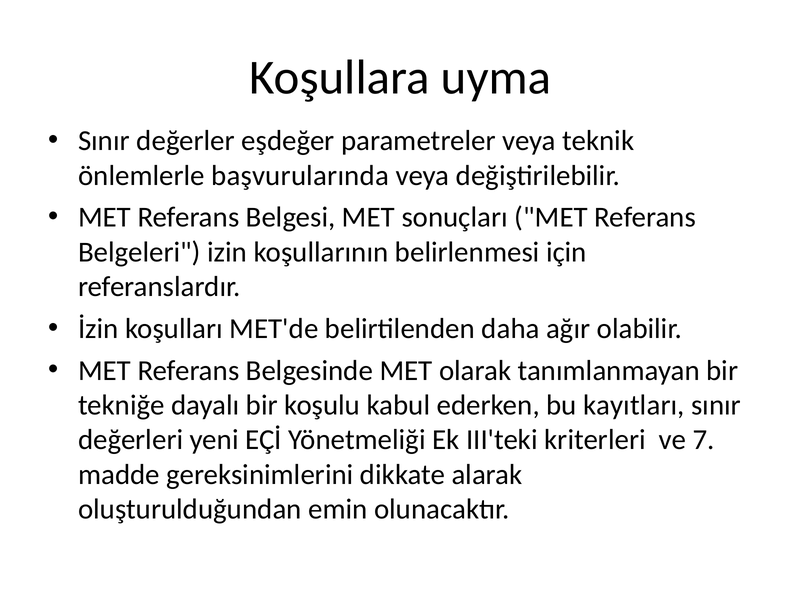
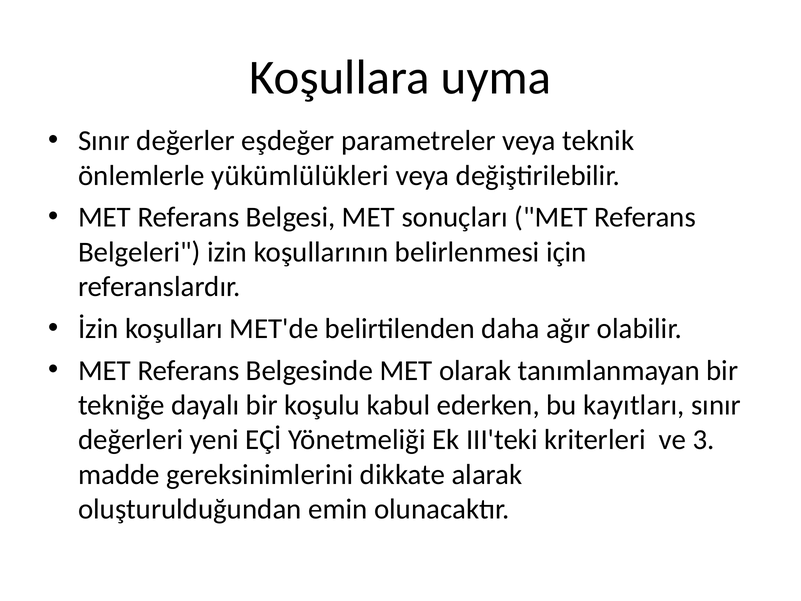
başvurularında: başvurularında -> yükümlülükleri
7: 7 -> 3
